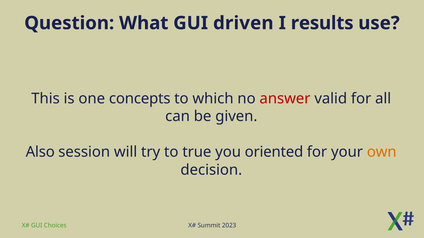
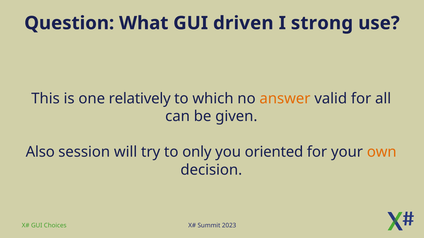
results: results -> strong
concepts: concepts -> relatively
answer colour: red -> orange
true: true -> only
